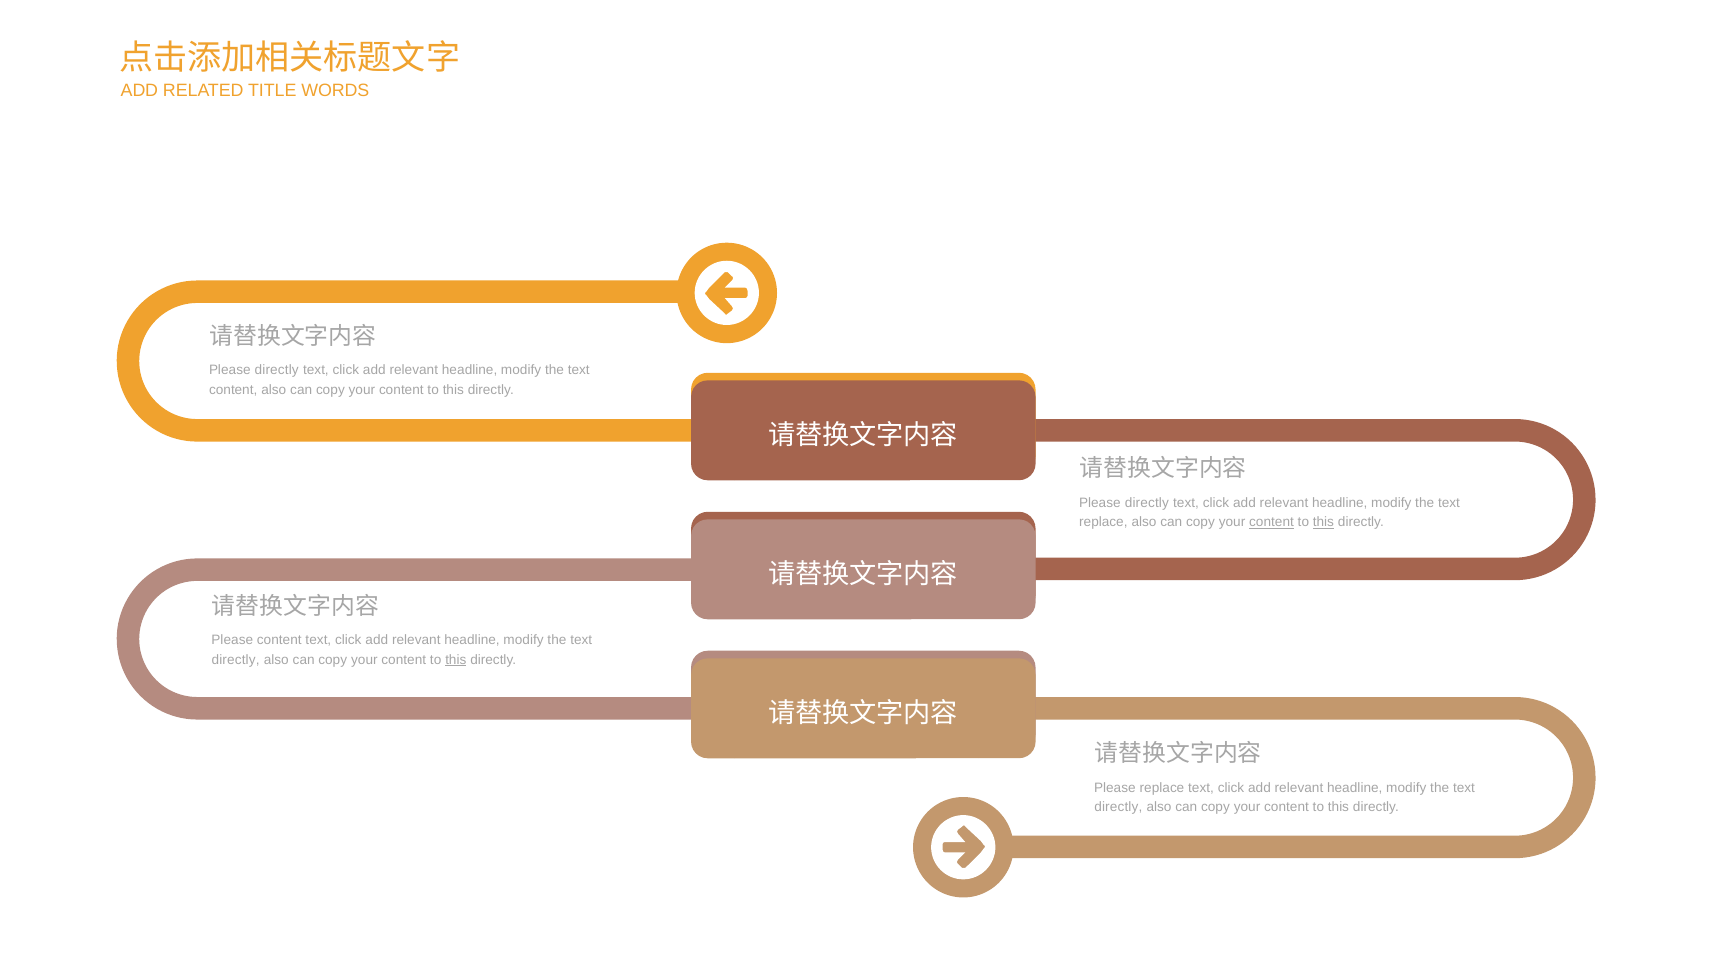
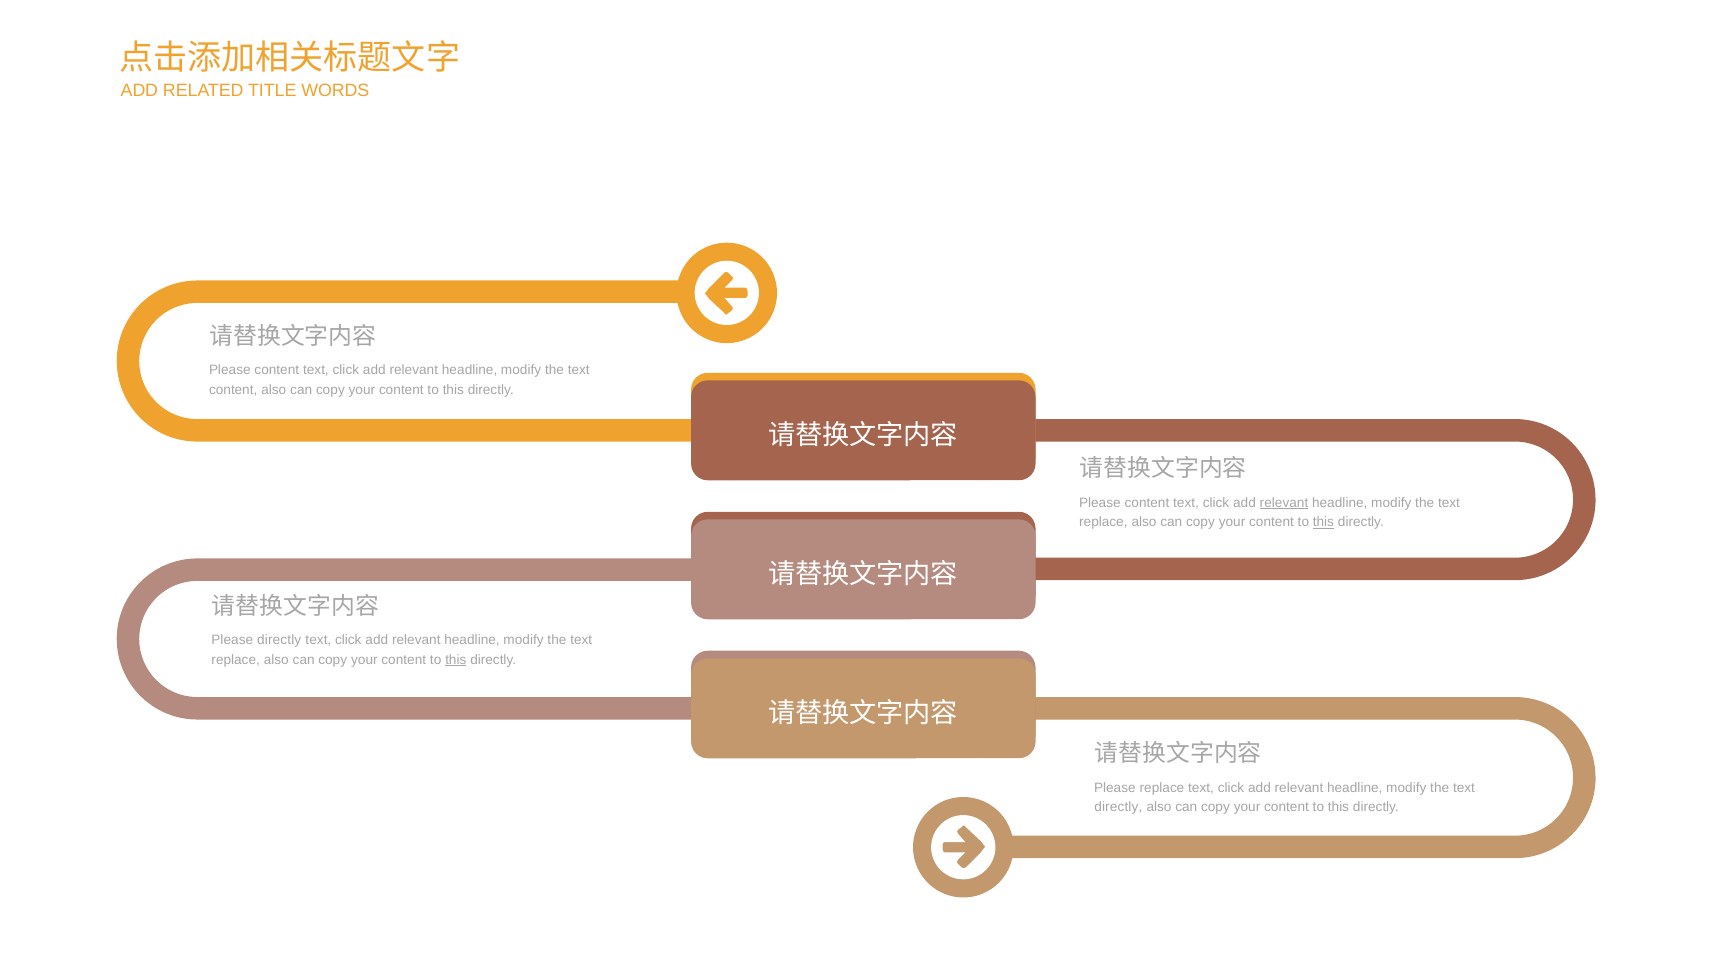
directly at (277, 370): directly -> content
directly at (1147, 503): directly -> content
relevant at (1284, 503) underline: none -> present
content at (1272, 522) underline: present -> none
Please content: content -> directly
directly at (236, 660): directly -> replace
